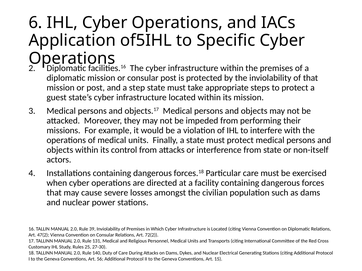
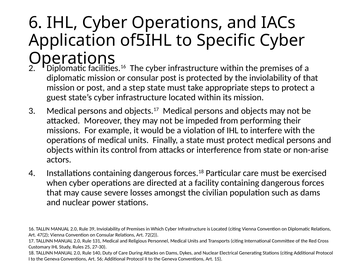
non-itself: non-itself -> non-arise
